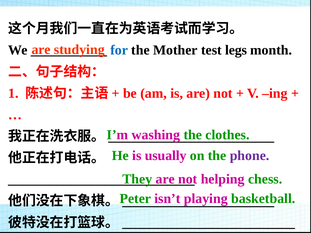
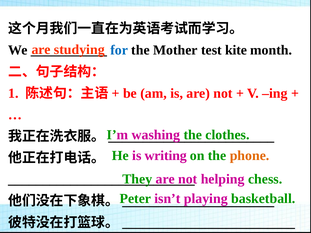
legs: legs -> kite
usually: usually -> writing
phone colour: purple -> orange
